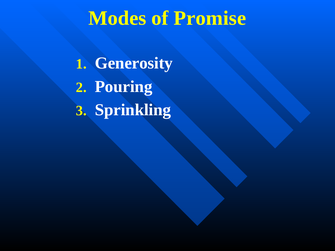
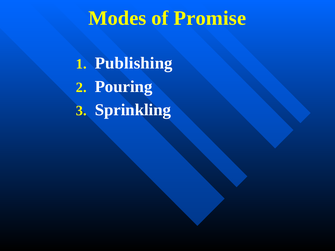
Generosity: Generosity -> Publishing
